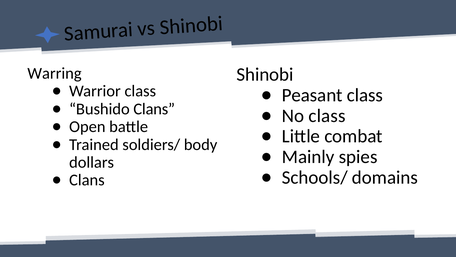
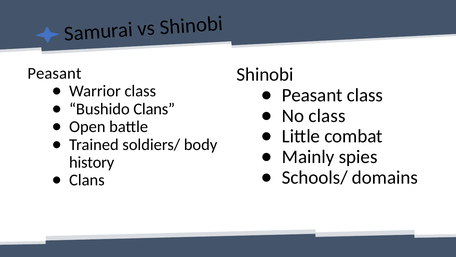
Warring at (55, 73): Warring -> Peasant
dollars: dollars -> history
